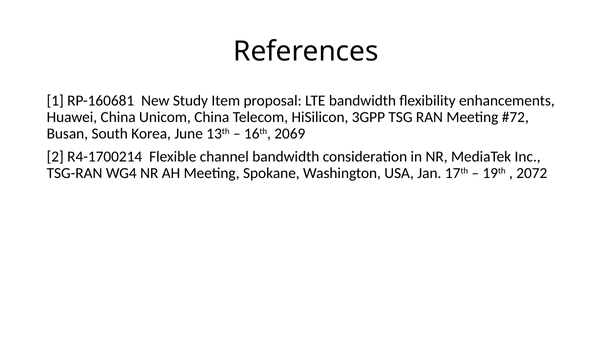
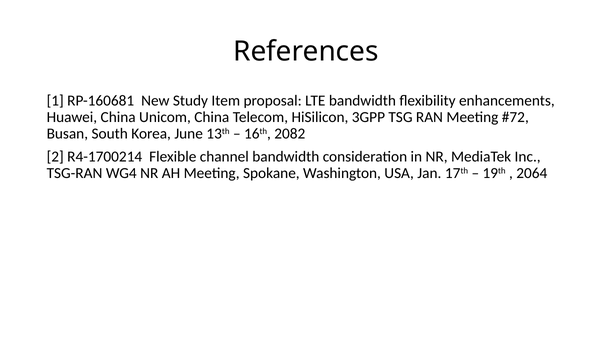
2069: 2069 -> 2082
2072: 2072 -> 2064
